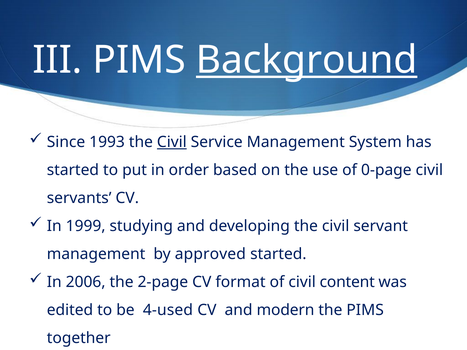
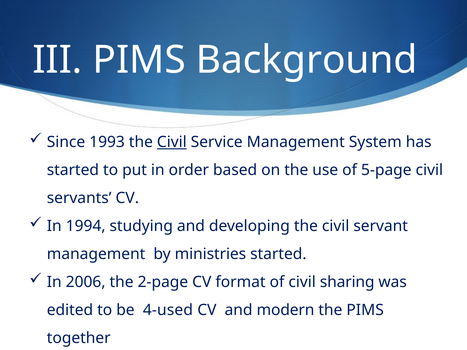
Background underline: present -> none
0-page: 0-page -> 5-page
1999: 1999 -> 1994
approved: approved -> ministries
content: content -> sharing
